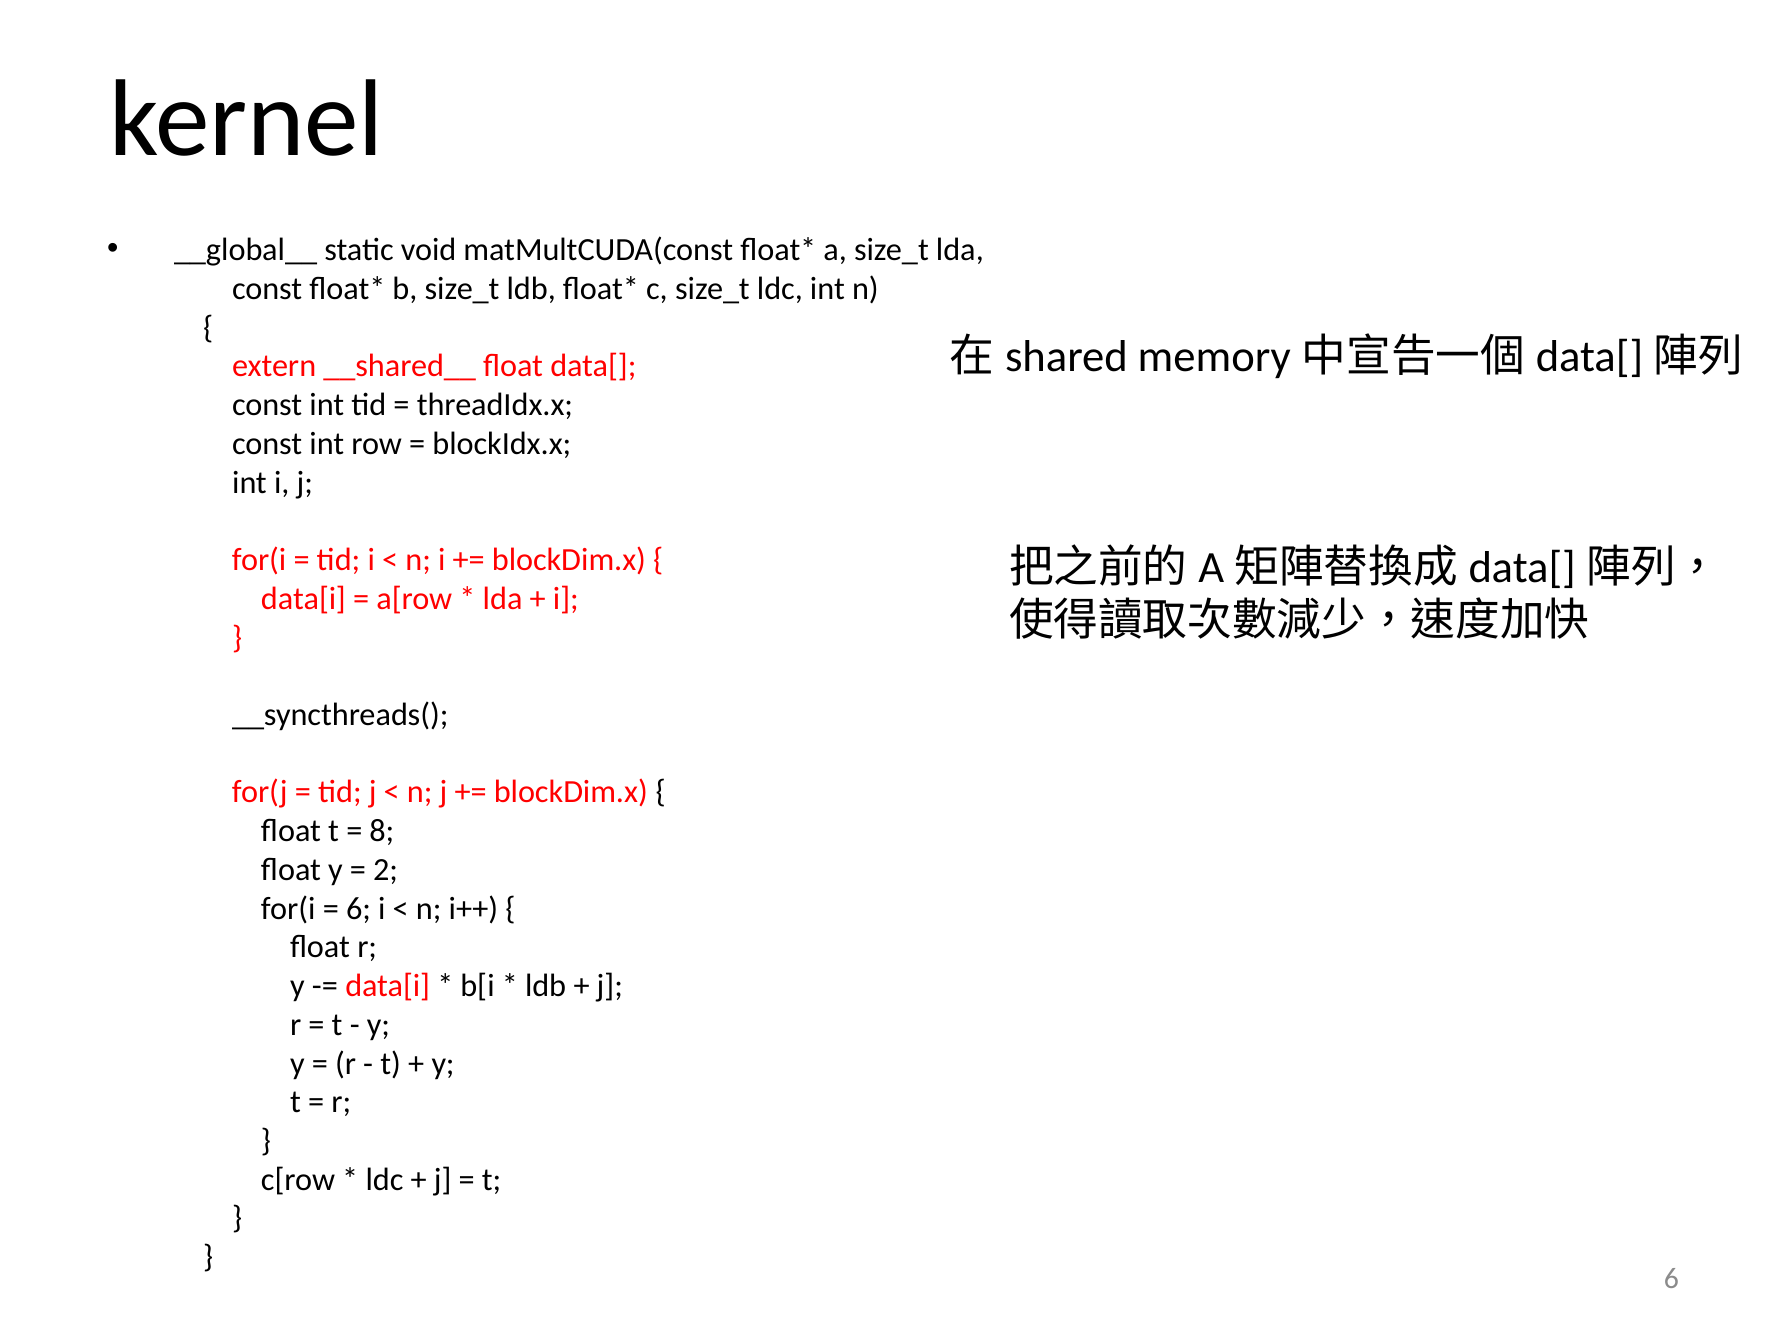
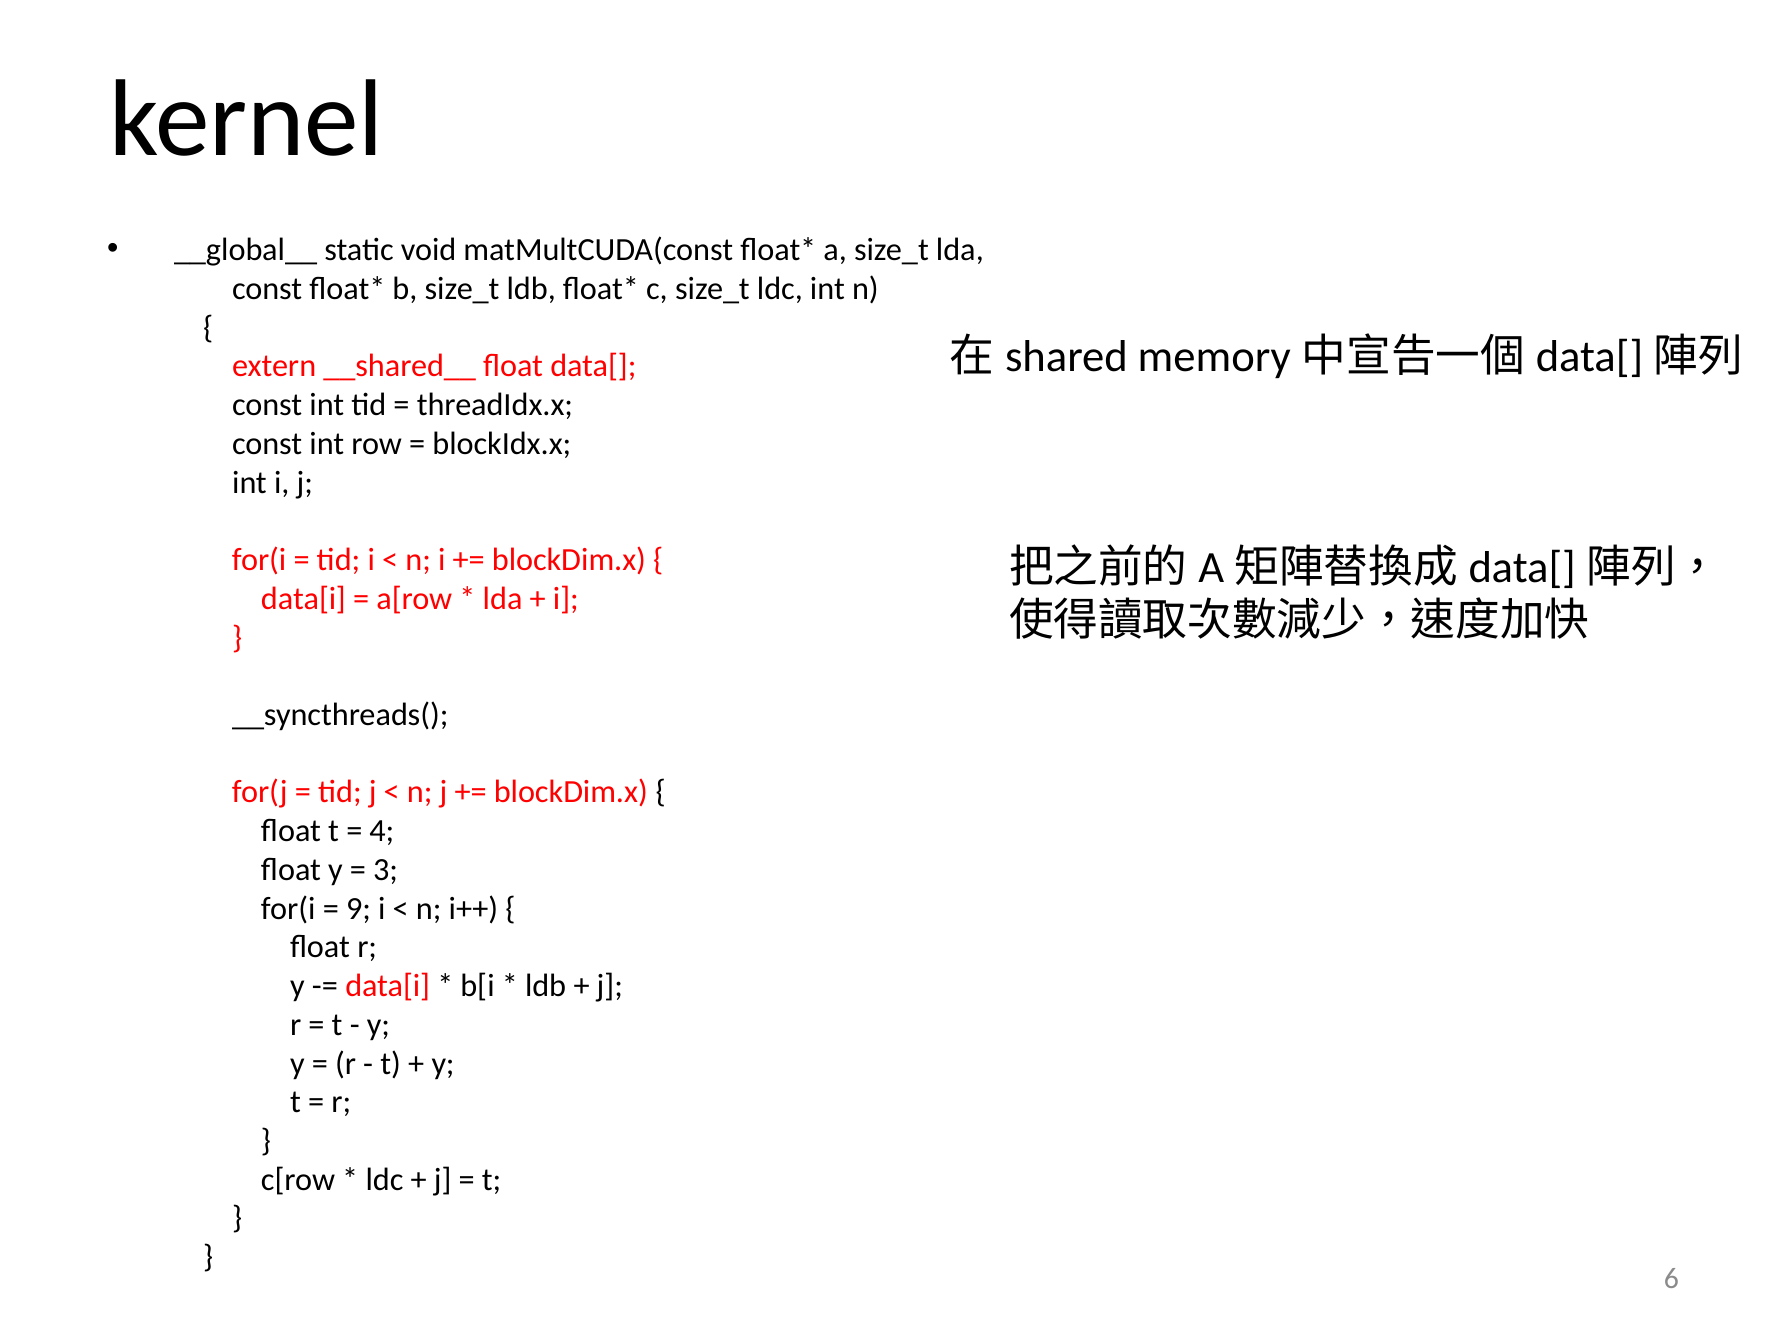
8: 8 -> 4
2: 2 -> 3
6 at (359, 909): 6 -> 9
